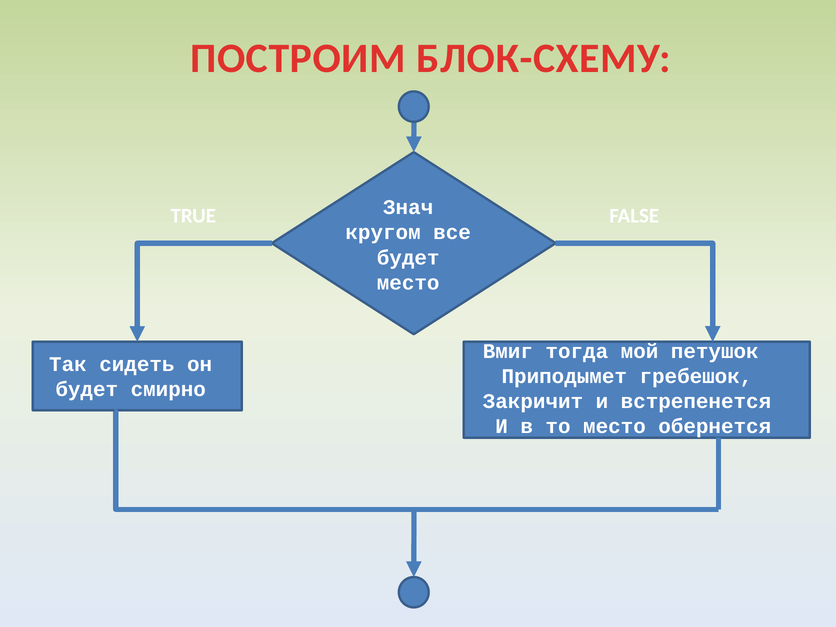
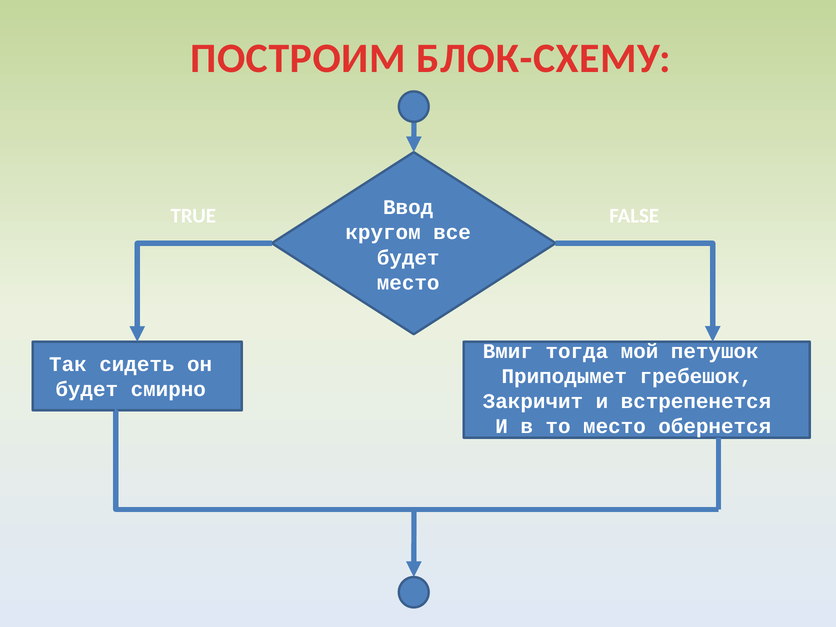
Знач: Знач -> Ввод
